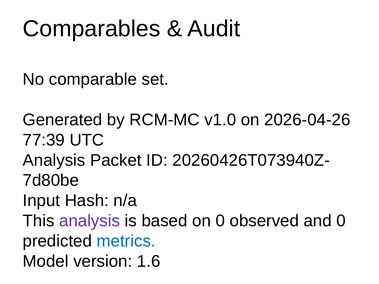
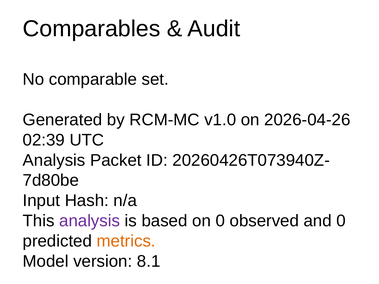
77:39: 77:39 -> 02:39
metrics colour: blue -> orange
1.6: 1.6 -> 8.1
